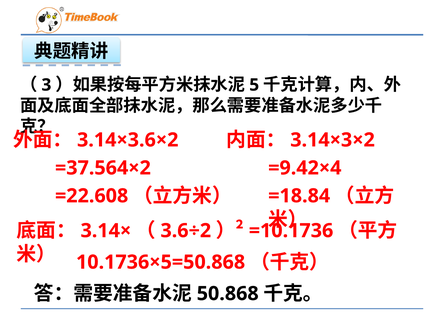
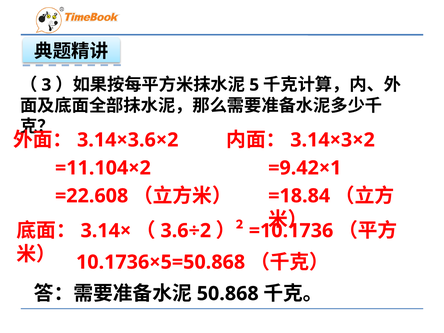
=37.564×2: =37.564×2 -> =11.104×2
=9.42×4: =9.42×4 -> =9.42×1
